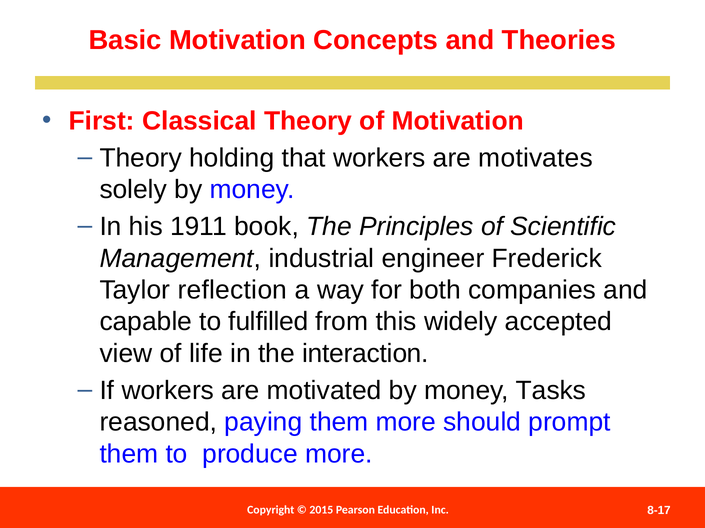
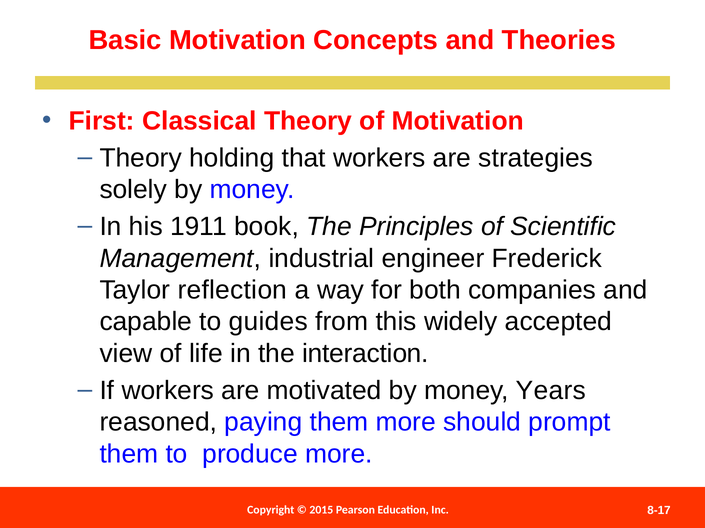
motivates: motivates -> strategies
fulfilled: fulfilled -> guides
Tasks: Tasks -> Years
